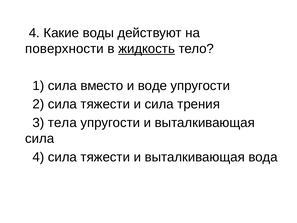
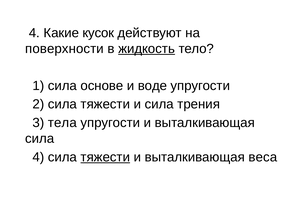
воды: воды -> кусок
вместо: вместо -> основе
тяжести at (105, 157) underline: none -> present
вода: вода -> веса
